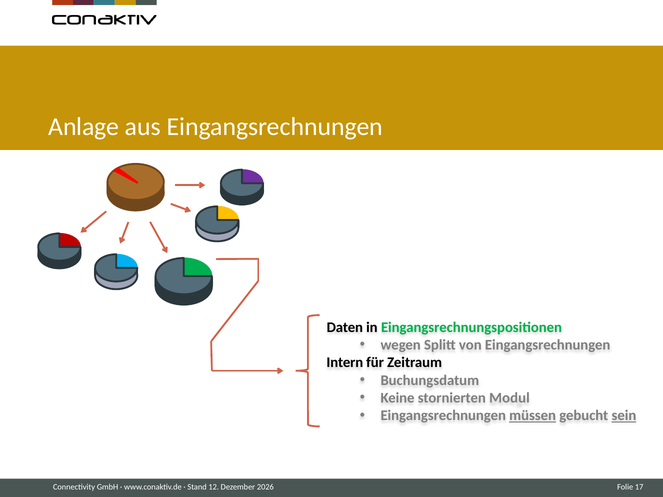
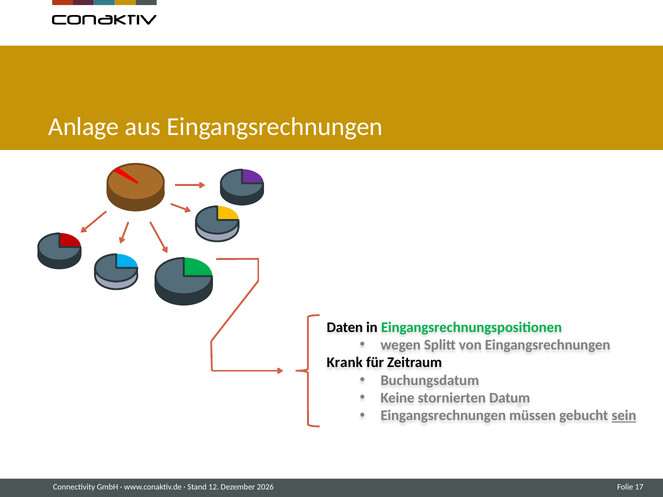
Intern: Intern -> Krank
Modul: Modul -> Datum
müssen underline: present -> none
